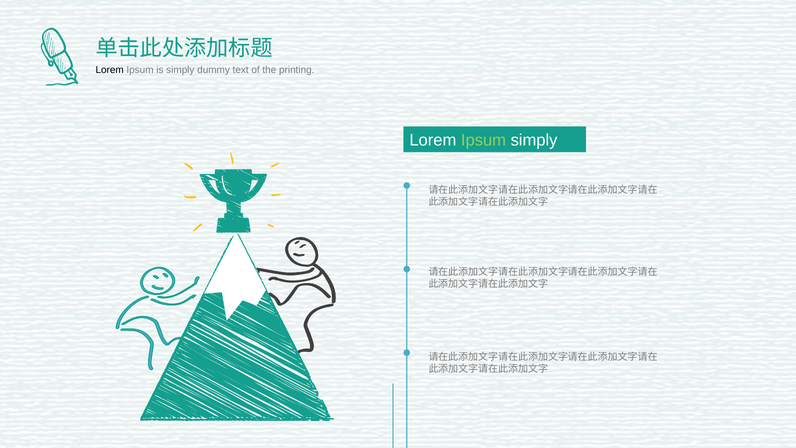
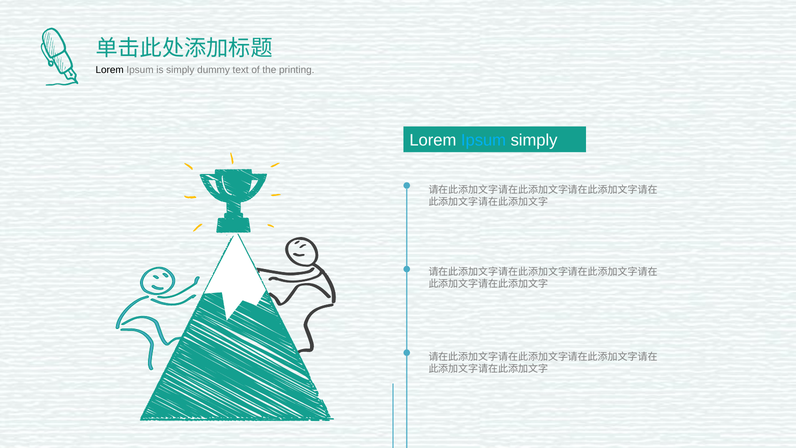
Ipsum at (484, 140) colour: light green -> light blue
